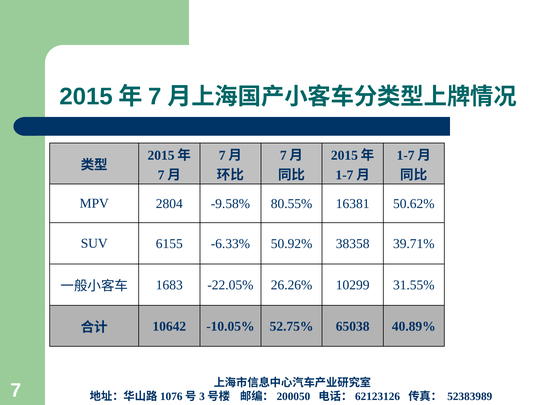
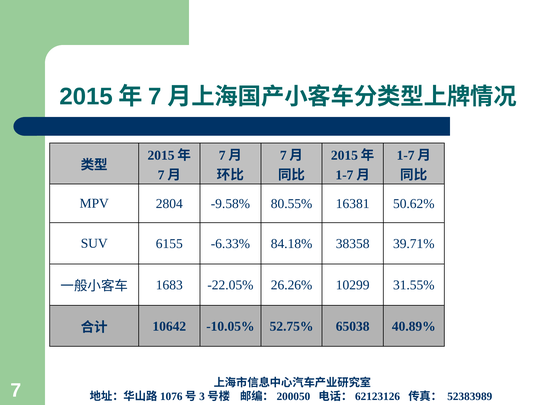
50.92%: 50.92% -> 84.18%
